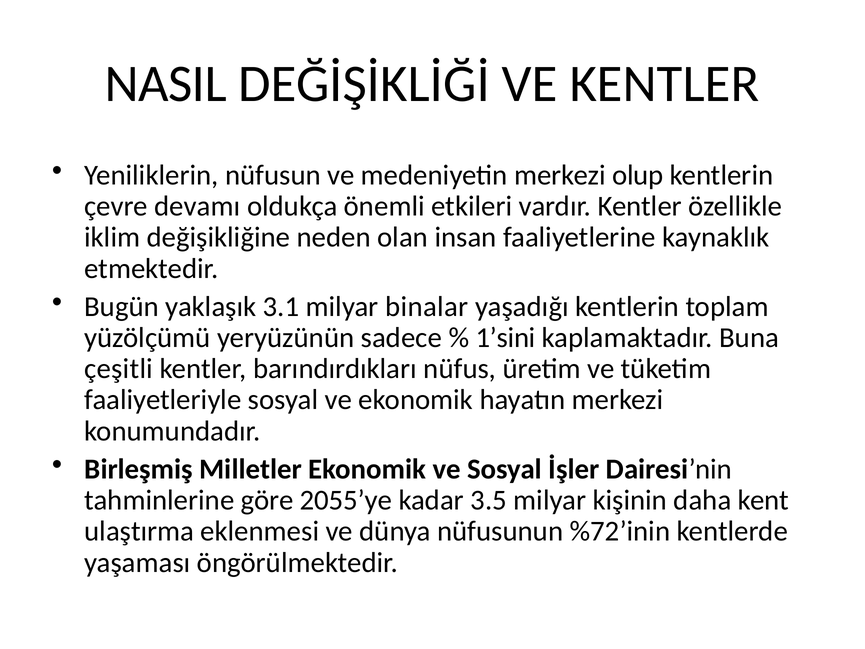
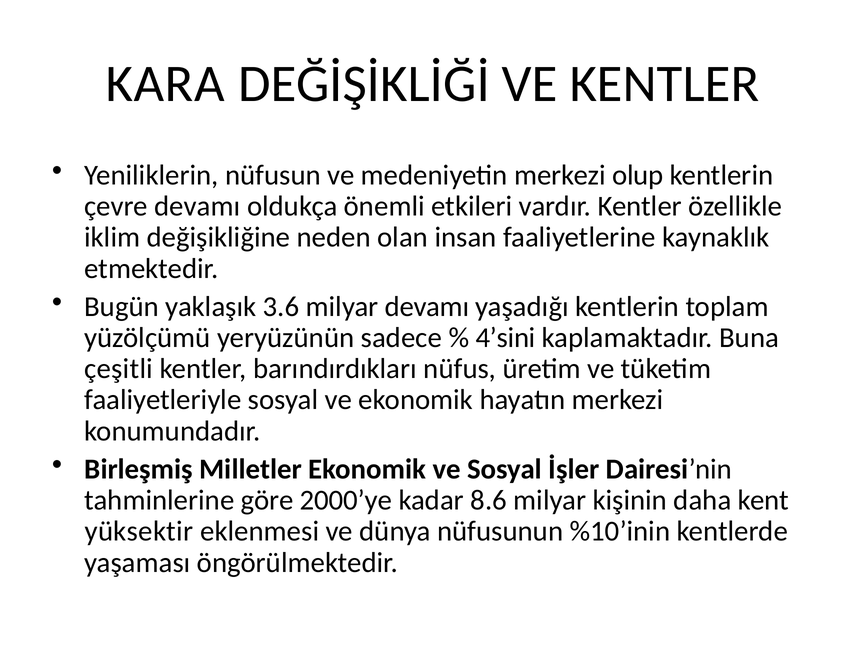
NASIL: NASIL -> KARA
3.1: 3.1 -> 3.6
milyar binalar: binalar -> devamı
1’sini: 1’sini -> 4’sini
2055’ye: 2055’ye -> 2000’ye
3.5: 3.5 -> 8.6
ulaştırma: ulaştırma -> yüksektir
%72’inin: %72’inin -> %10’inin
